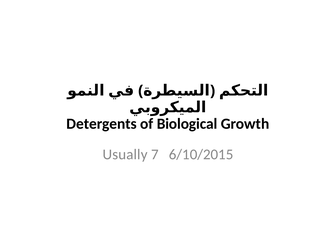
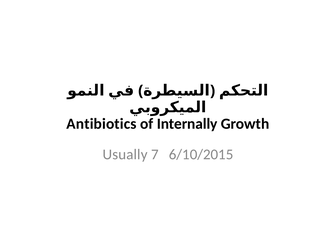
Detergents: Detergents -> Antibiotics
Biological: Biological -> Internally
